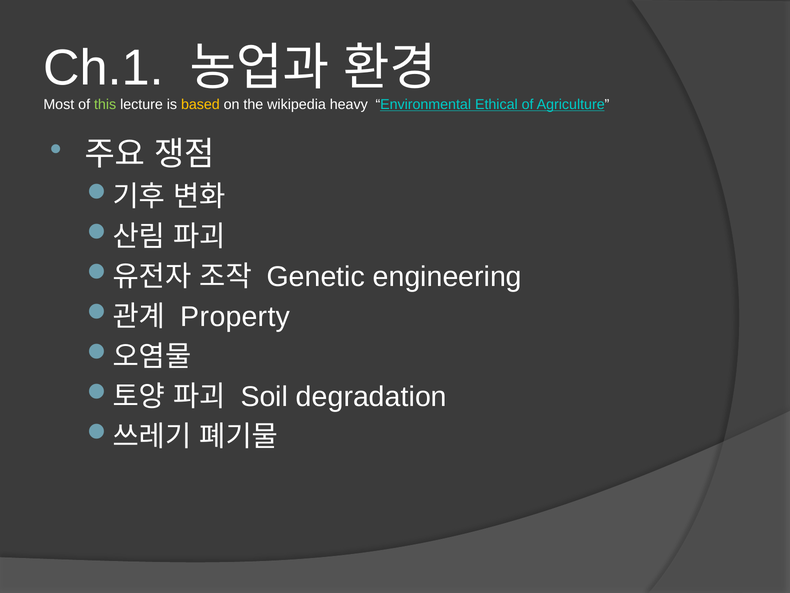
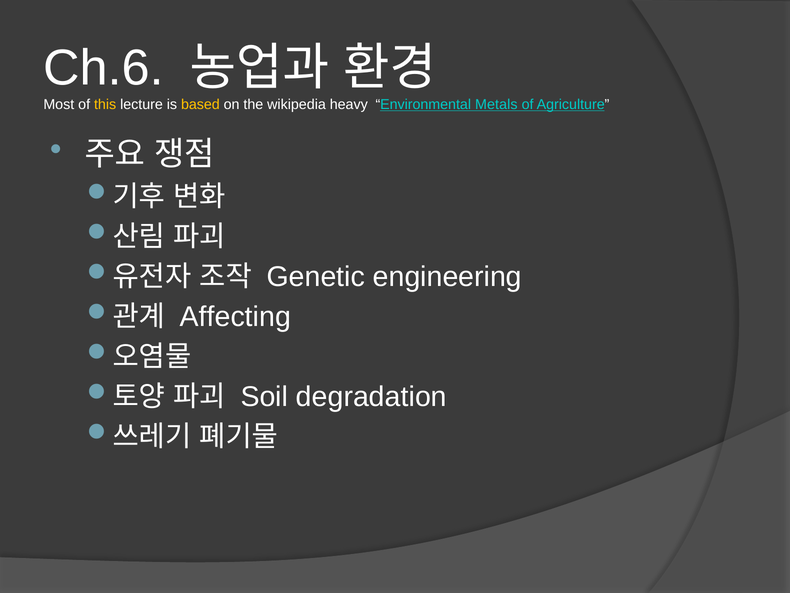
Ch.1: Ch.1 -> Ch.6
this colour: light green -> yellow
Ethical: Ethical -> Metals
Property: Property -> Affecting
